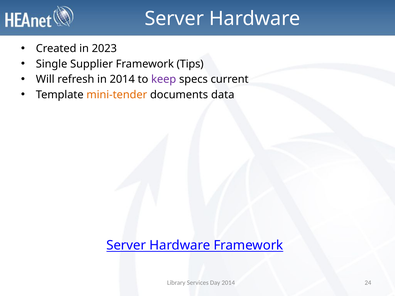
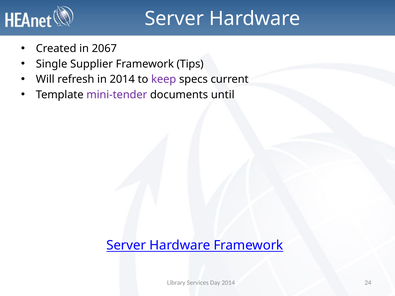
2023: 2023 -> 2067
mini-tender colour: orange -> purple
data: data -> until
